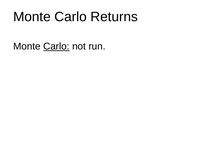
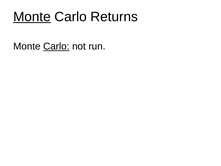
Monte at (32, 17) underline: none -> present
